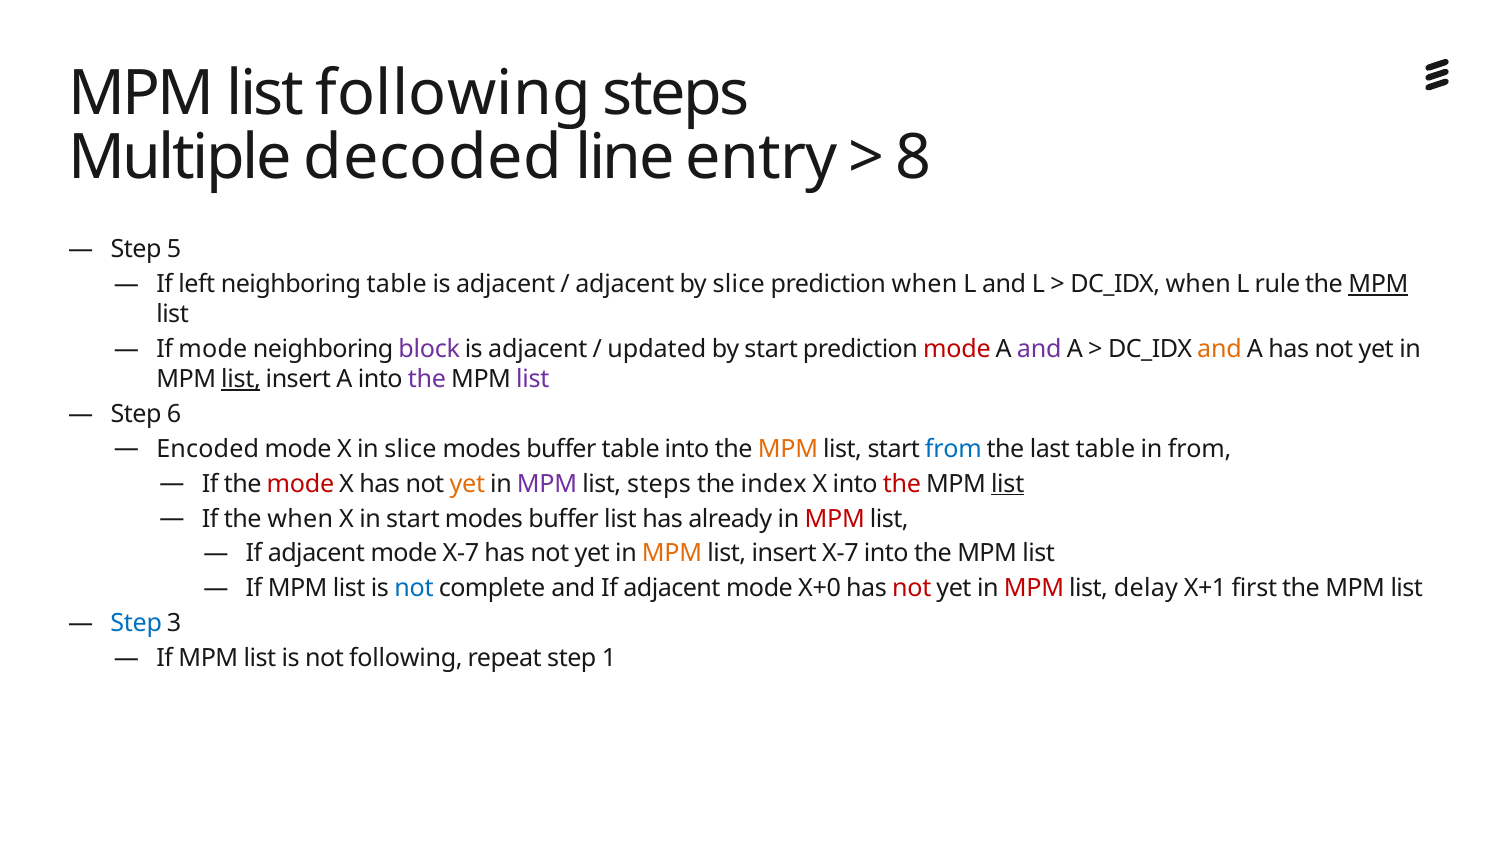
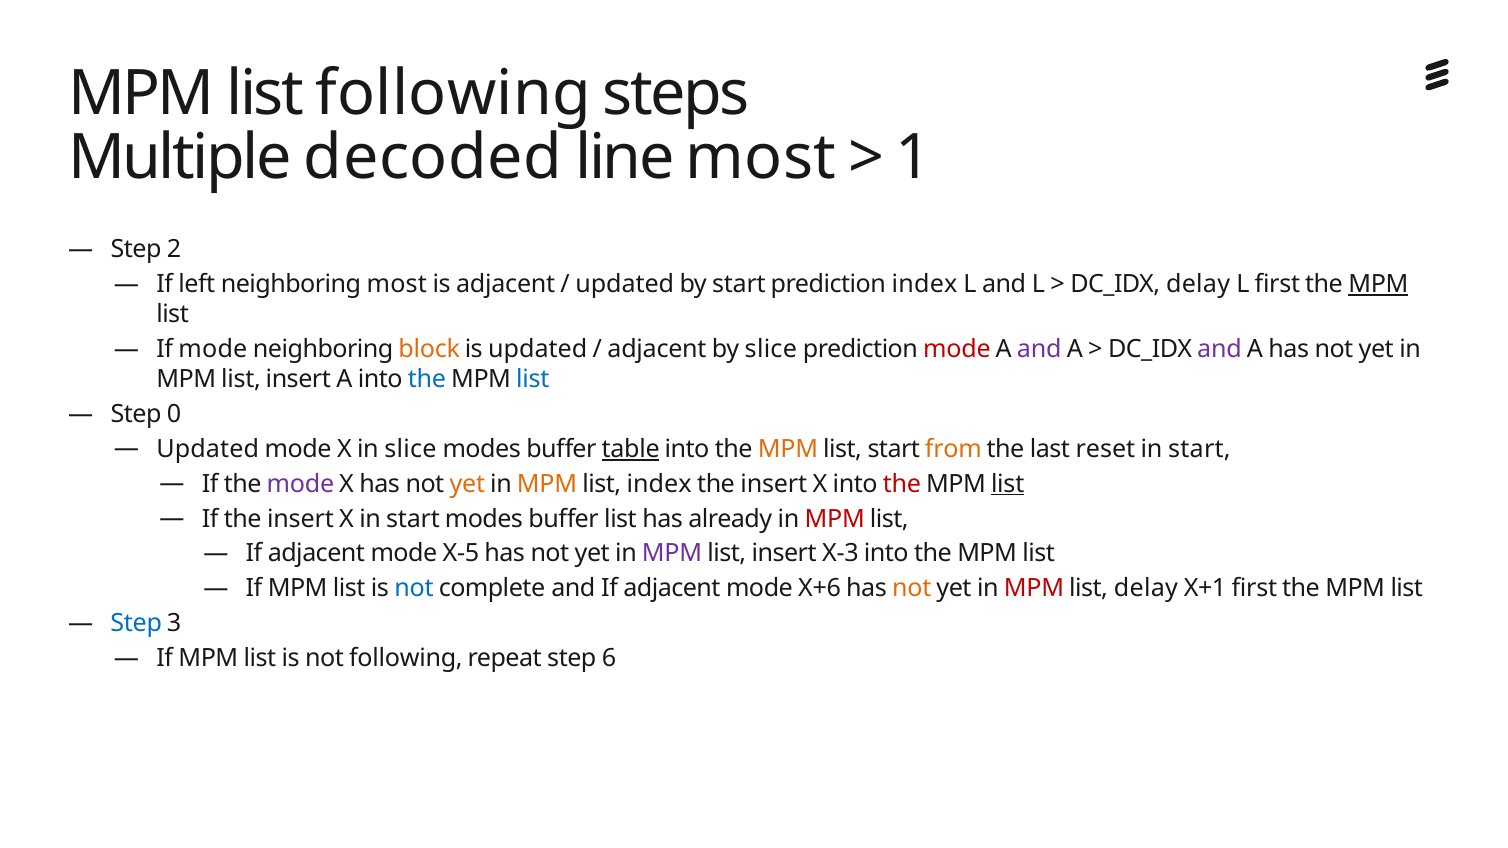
line entry: entry -> most
8: 8 -> 1
5: 5 -> 2
neighboring table: table -> most
adjacent at (625, 284): adjacent -> updated
by slice: slice -> start
prediction when: when -> index
DC_IDX when: when -> delay
L rule: rule -> first
block colour: purple -> orange
adjacent at (538, 349): adjacent -> updated
updated at (657, 349): updated -> adjacent
by start: start -> slice
and at (1220, 349) colour: orange -> purple
list at (241, 379) underline: present -> none
the at (427, 379) colour: purple -> blue
list at (533, 379) colour: purple -> blue
6: 6 -> 0
Encoded at (208, 449): Encoded -> Updated
table at (631, 449) underline: none -> present
from at (953, 449) colour: blue -> orange
last table: table -> reset
from at (1200, 449): from -> start
mode at (300, 484) colour: red -> purple
MPM at (547, 484) colour: purple -> orange
list steps: steps -> index
index at (774, 484): index -> insert
If the when: when -> insert
mode X-7: X-7 -> X-5
MPM at (672, 554) colour: orange -> purple
insert X-7: X-7 -> X-3
X+0: X+0 -> X+6
not at (912, 589) colour: red -> orange
1: 1 -> 6
